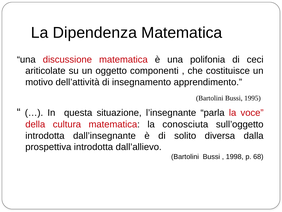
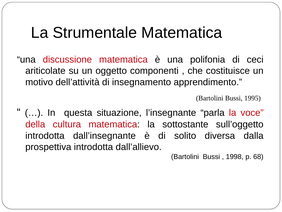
Dipendenza: Dipendenza -> Strumentale
conosciuta: conosciuta -> sottostante
